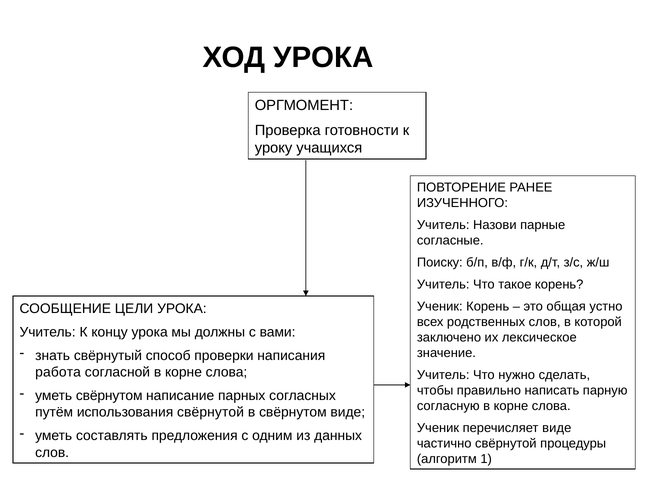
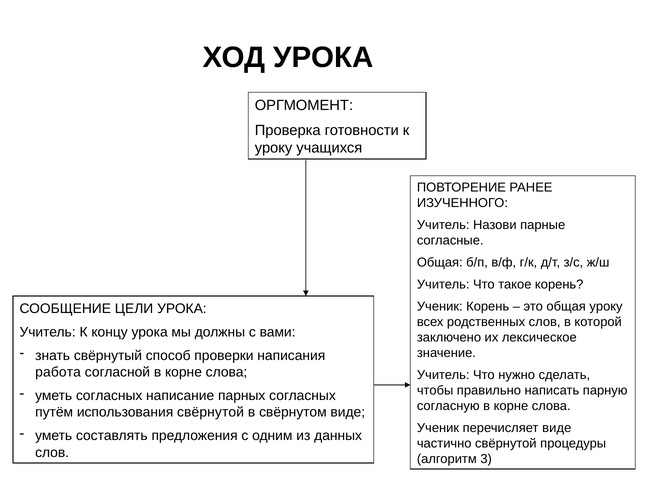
Поиску at (440, 263): Поиску -> Общая
общая устно: устно -> уроку
уметь свёрнутом: свёрнутом -> согласных
1: 1 -> 3
